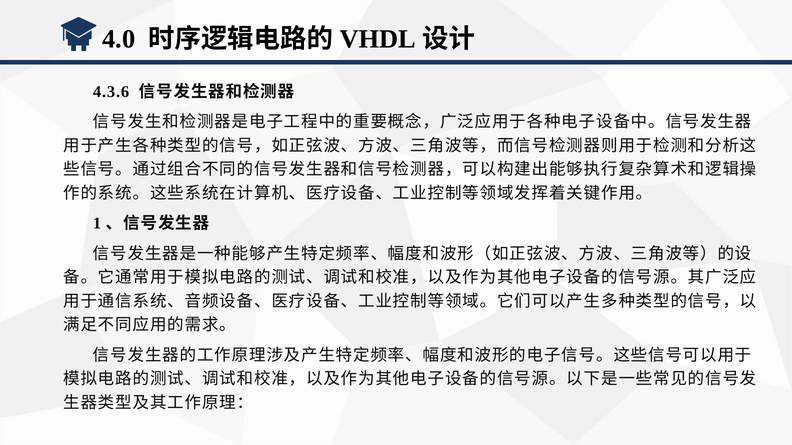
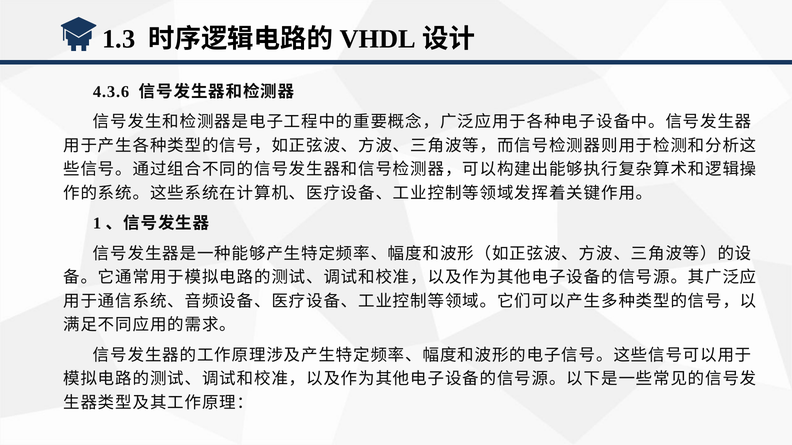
4.0: 4.0 -> 1.3
